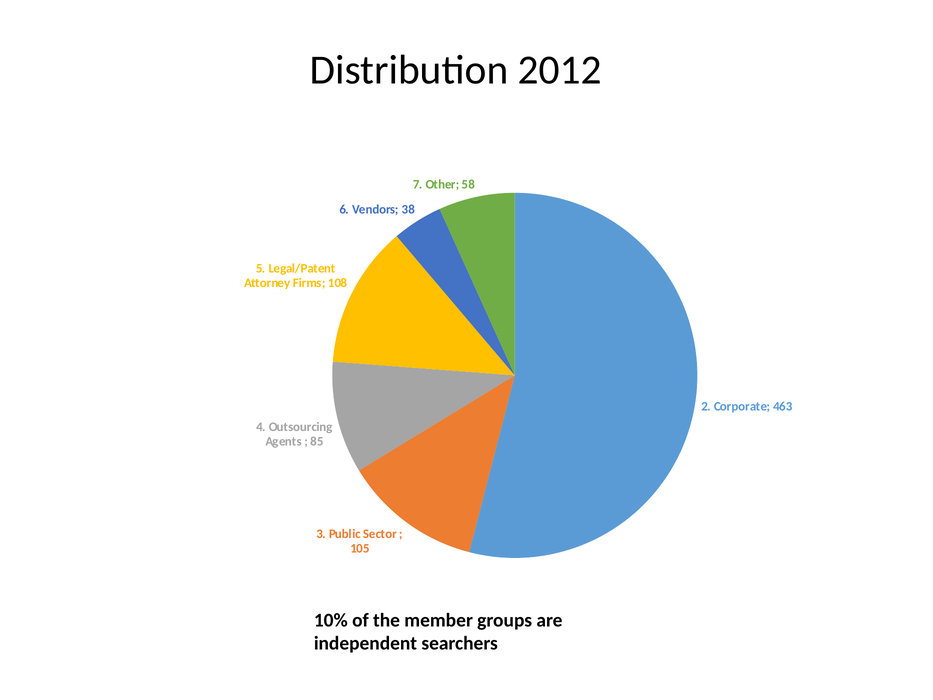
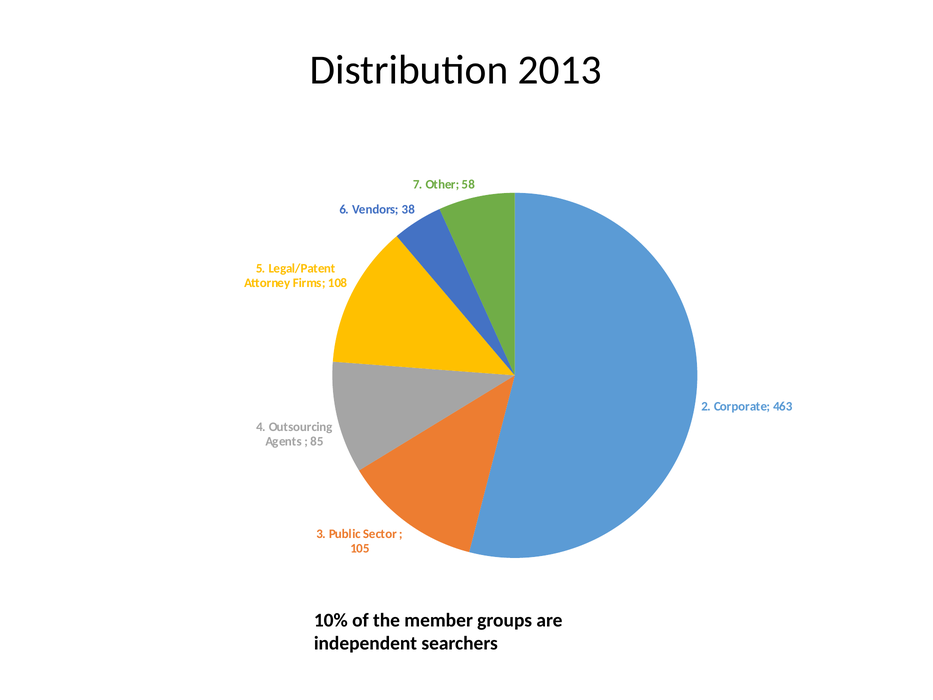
2012: 2012 -> 2013
